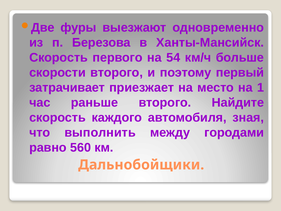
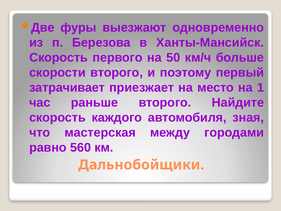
54: 54 -> 50
выполнить: выполнить -> мастерская
